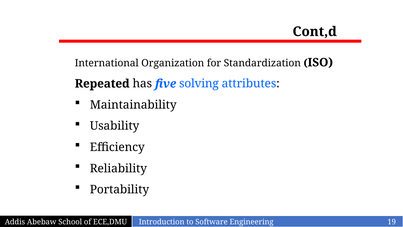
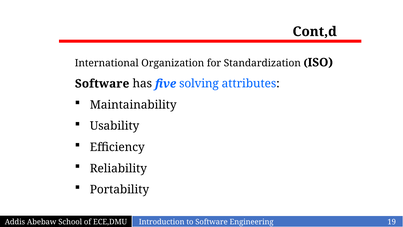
Repeated at (102, 84): Repeated -> Software
